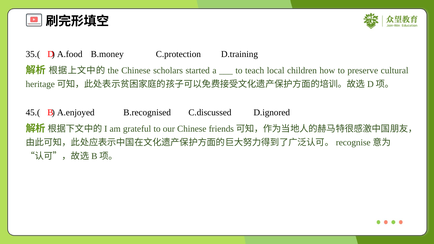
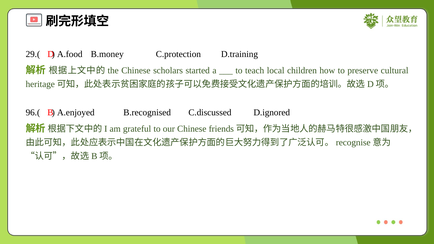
35.(: 35.( -> 29.(
45.(: 45.( -> 96.(
